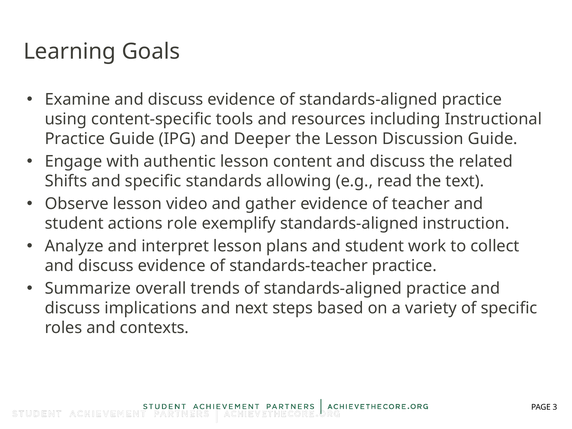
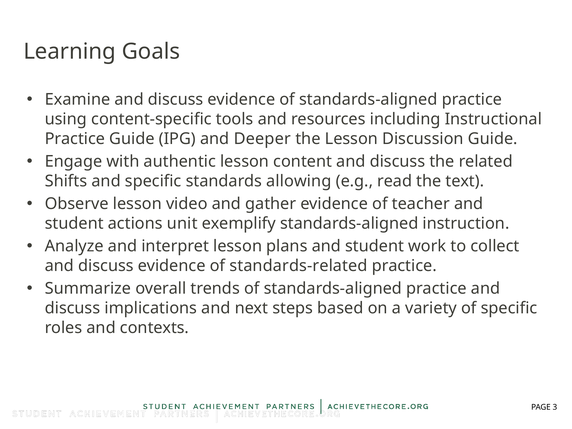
role: role -> unit
standards-teacher: standards-teacher -> standards-related
